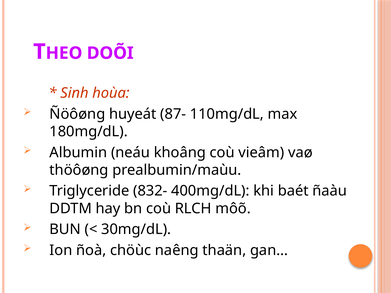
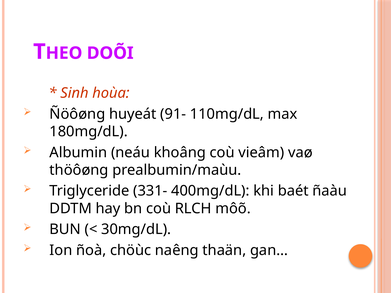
87-: 87- -> 91-
832-: 832- -> 331-
